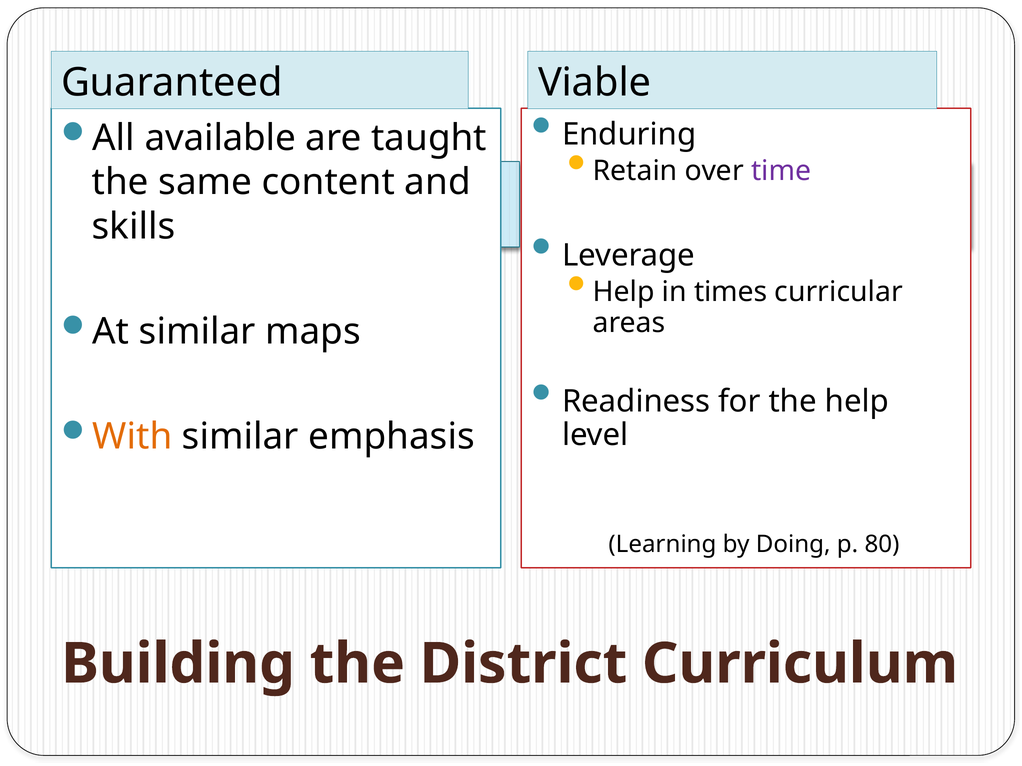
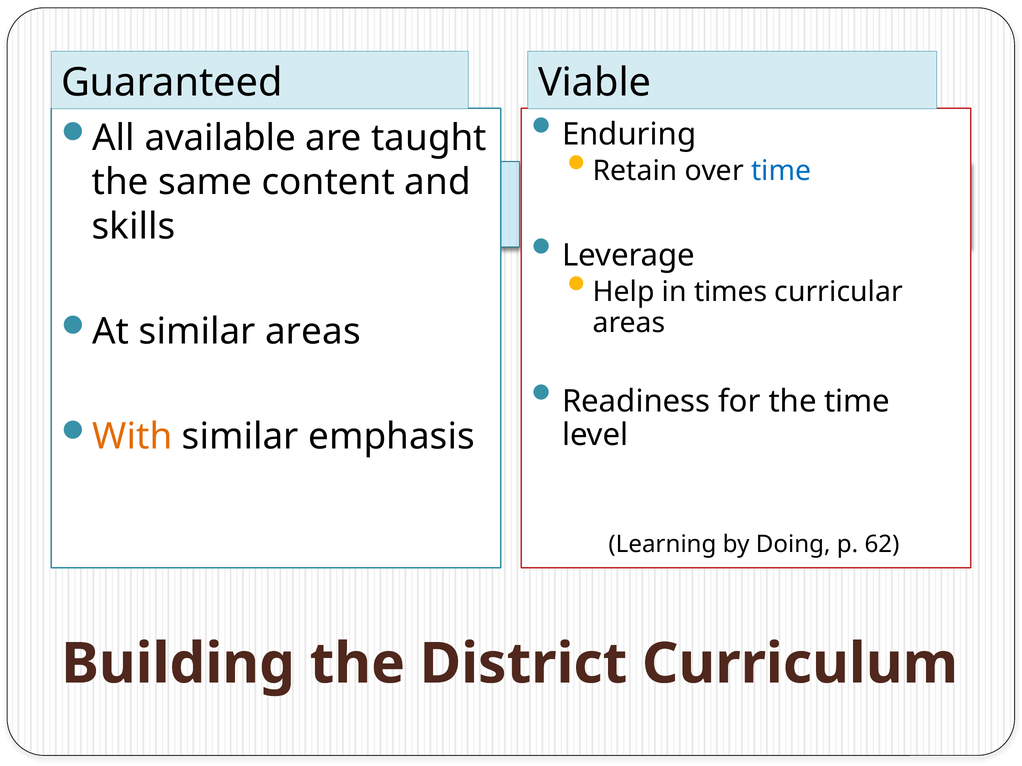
time at (781, 171) colour: purple -> blue
similar maps: maps -> areas
the help: help -> time
80: 80 -> 62
